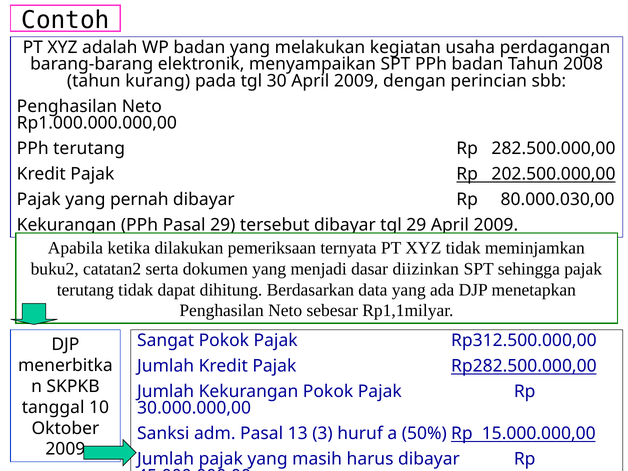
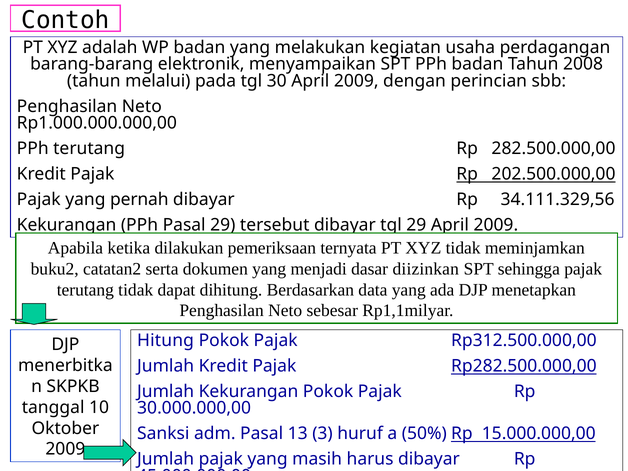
kurang: kurang -> melalui
80.000.030,00: 80.000.030,00 -> 34.111.329,56
Sangat: Sangat -> Hitung
